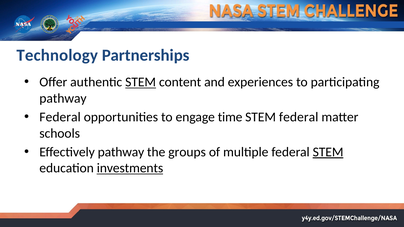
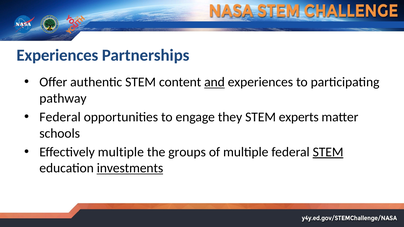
Technology at (57, 55): Technology -> Experiences
STEM at (141, 82) underline: present -> none
and underline: none -> present
time: time -> they
STEM federal: federal -> experts
Effectively pathway: pathway -> multiple
